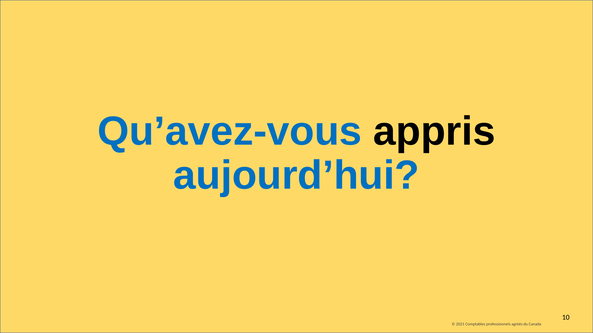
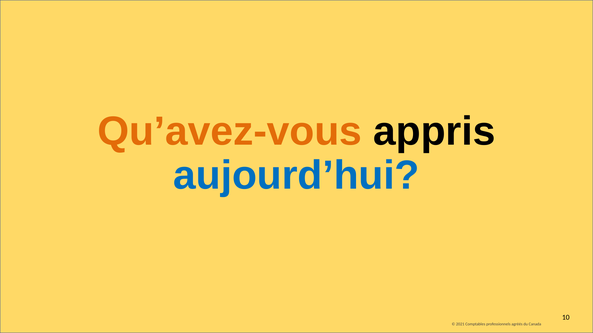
Qu’avez-vous colour: blue -> orange
